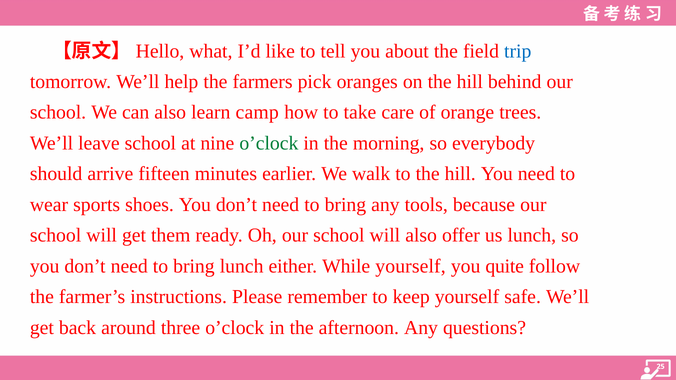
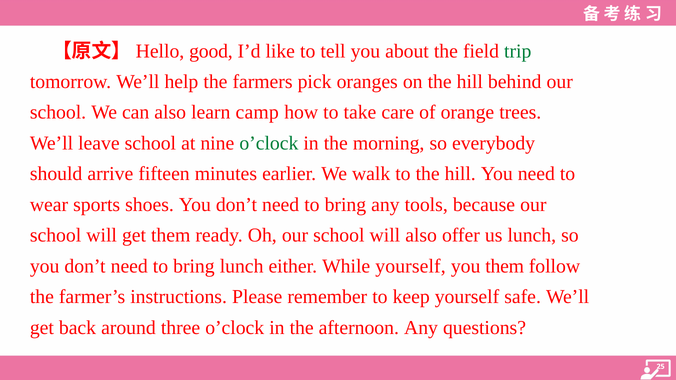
what: what -> good
trip colour: blue -> green
you quite: quite -> them
